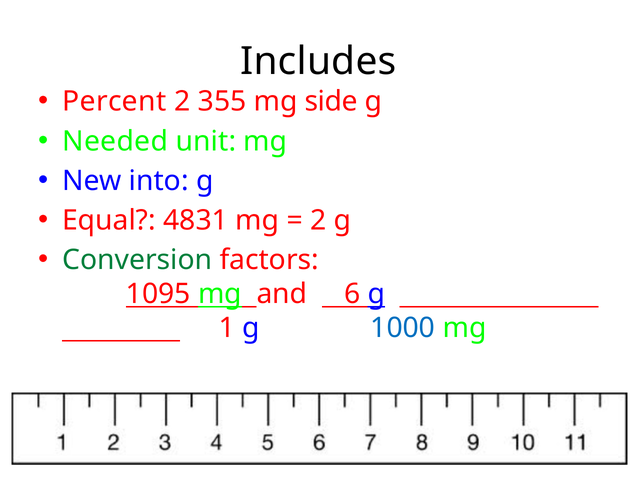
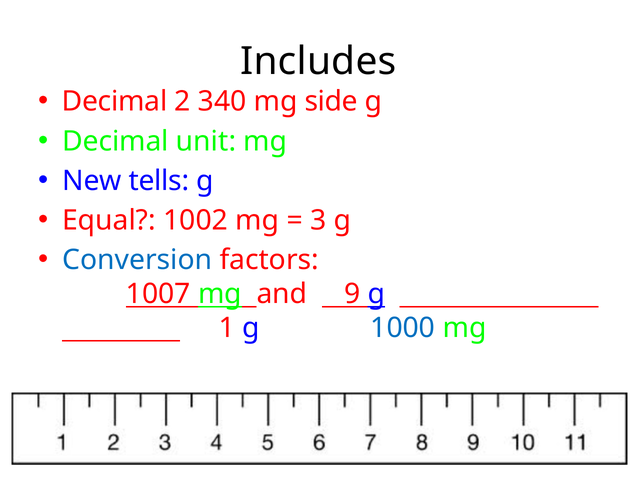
Percent at (114, 102): Percent -> Decimal
355: 355 -> 340
Needed at (115, 141): Needed -> Decimal
into: into -> tells
4831: 4831 -> 1002
2 at (318, 221): 2 -> 3
Conversion colour: green -> blue
1095: 1095 -> 1007
6: 6 -> 9
